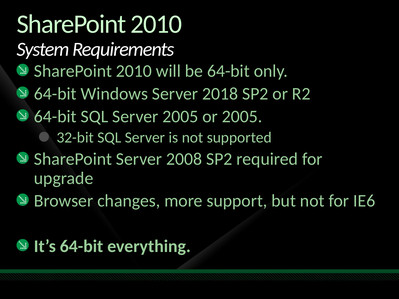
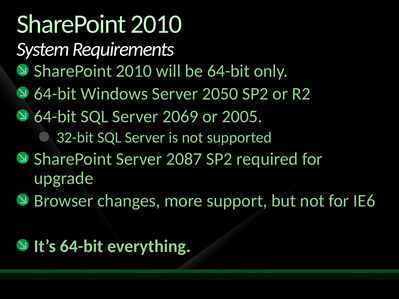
2018: 2018 -> 2050
Server 2005: 2005 -> 2069
2008: 2008 -> 2087
